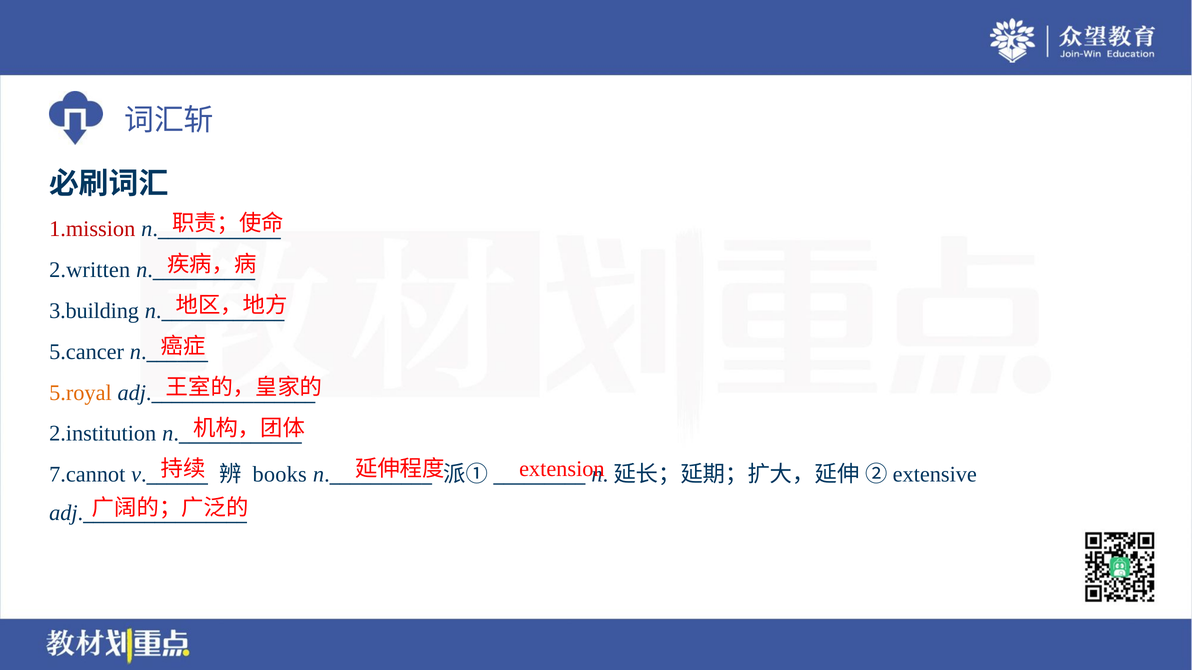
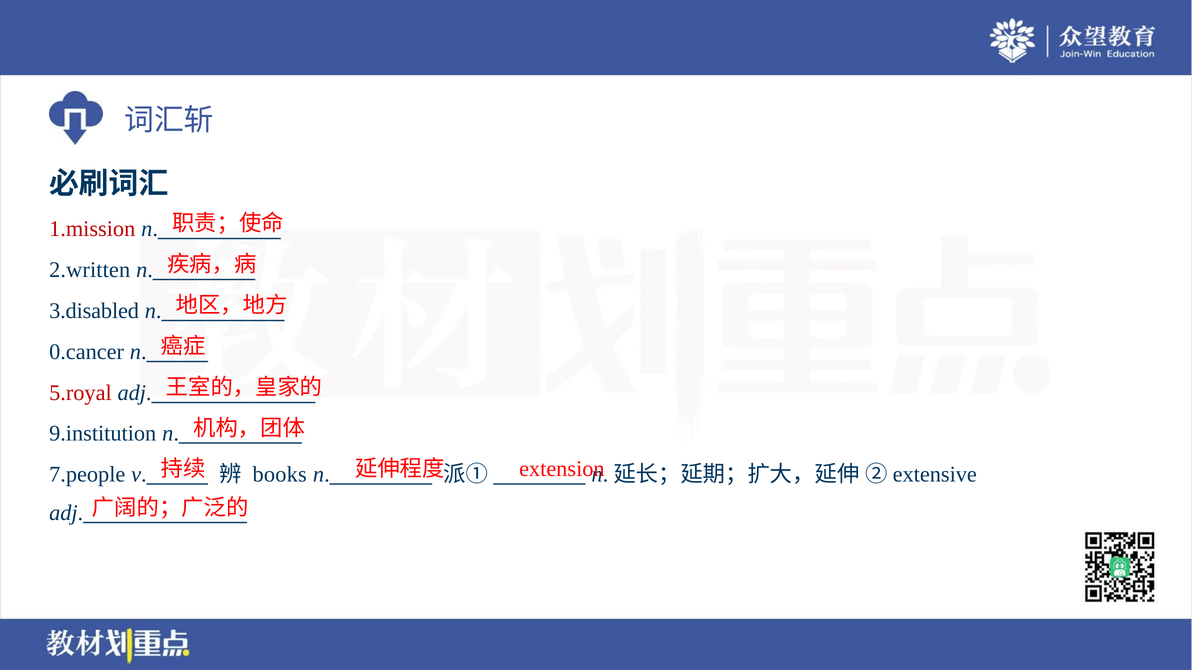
3.building: 3.building -> 3.disabled
5.cancer: 5.cancer -> 0.cancer
5.royal colour: orange -> red
2.institution: 2.institution -> 9.institution
7.cannot: 7.cannot -> 7.people
